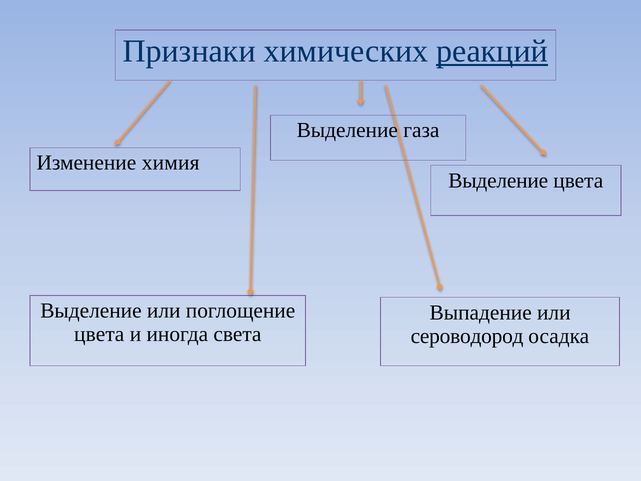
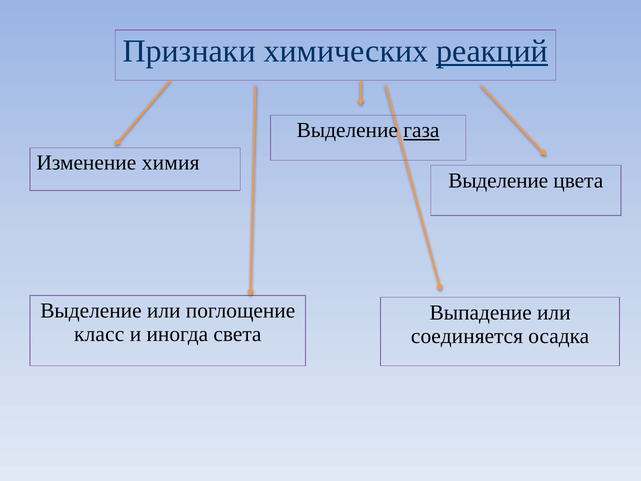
газа underline: none -> present
цвета at (99, 334): цвета -> класс
сероводород: сероводород -> соединяется
